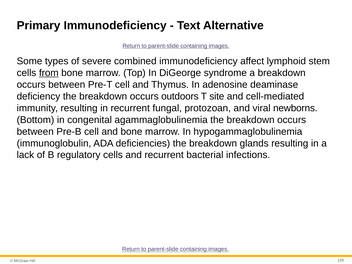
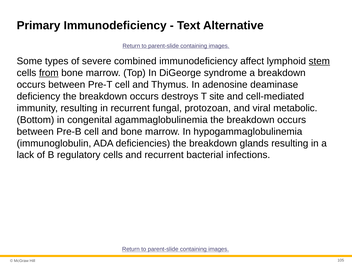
stem underline: none -> present
outdoors: outdoors -> destroys
newborns: newborns -> metabolic
